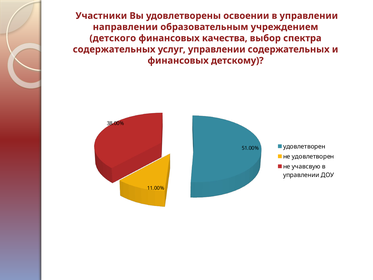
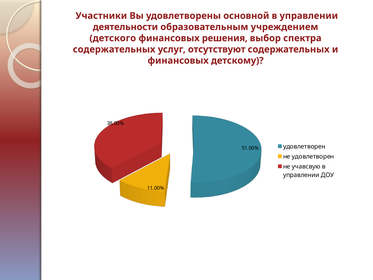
освоении: освоении -> основной
направлении: направлении -> деятельности
качества: качества -> решения
услуг управлении: управлении -> отсутствуют
